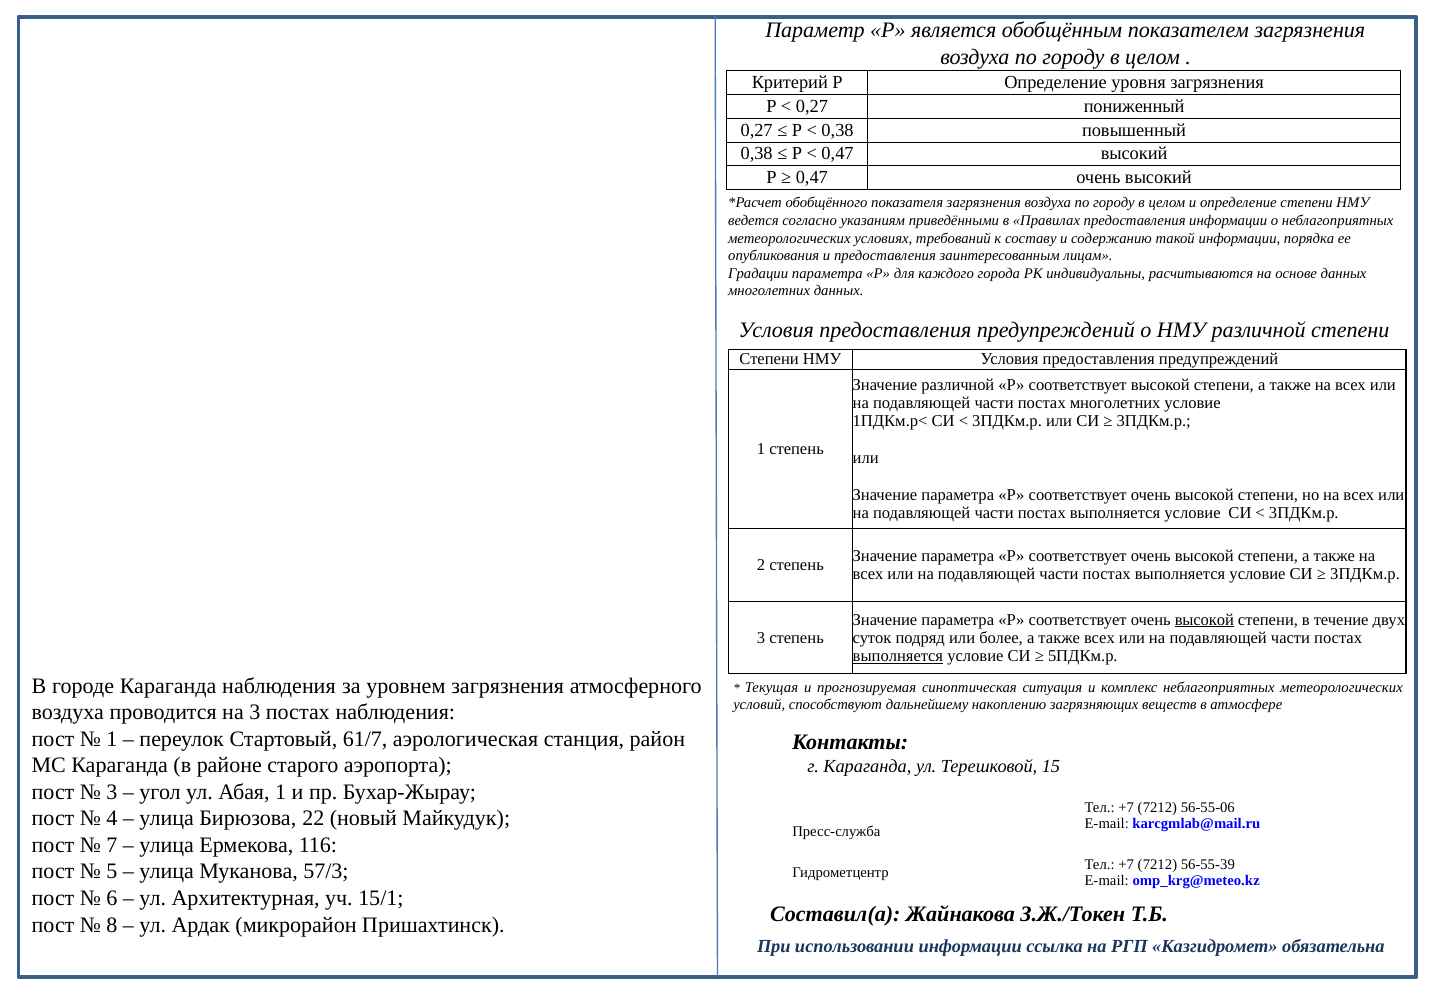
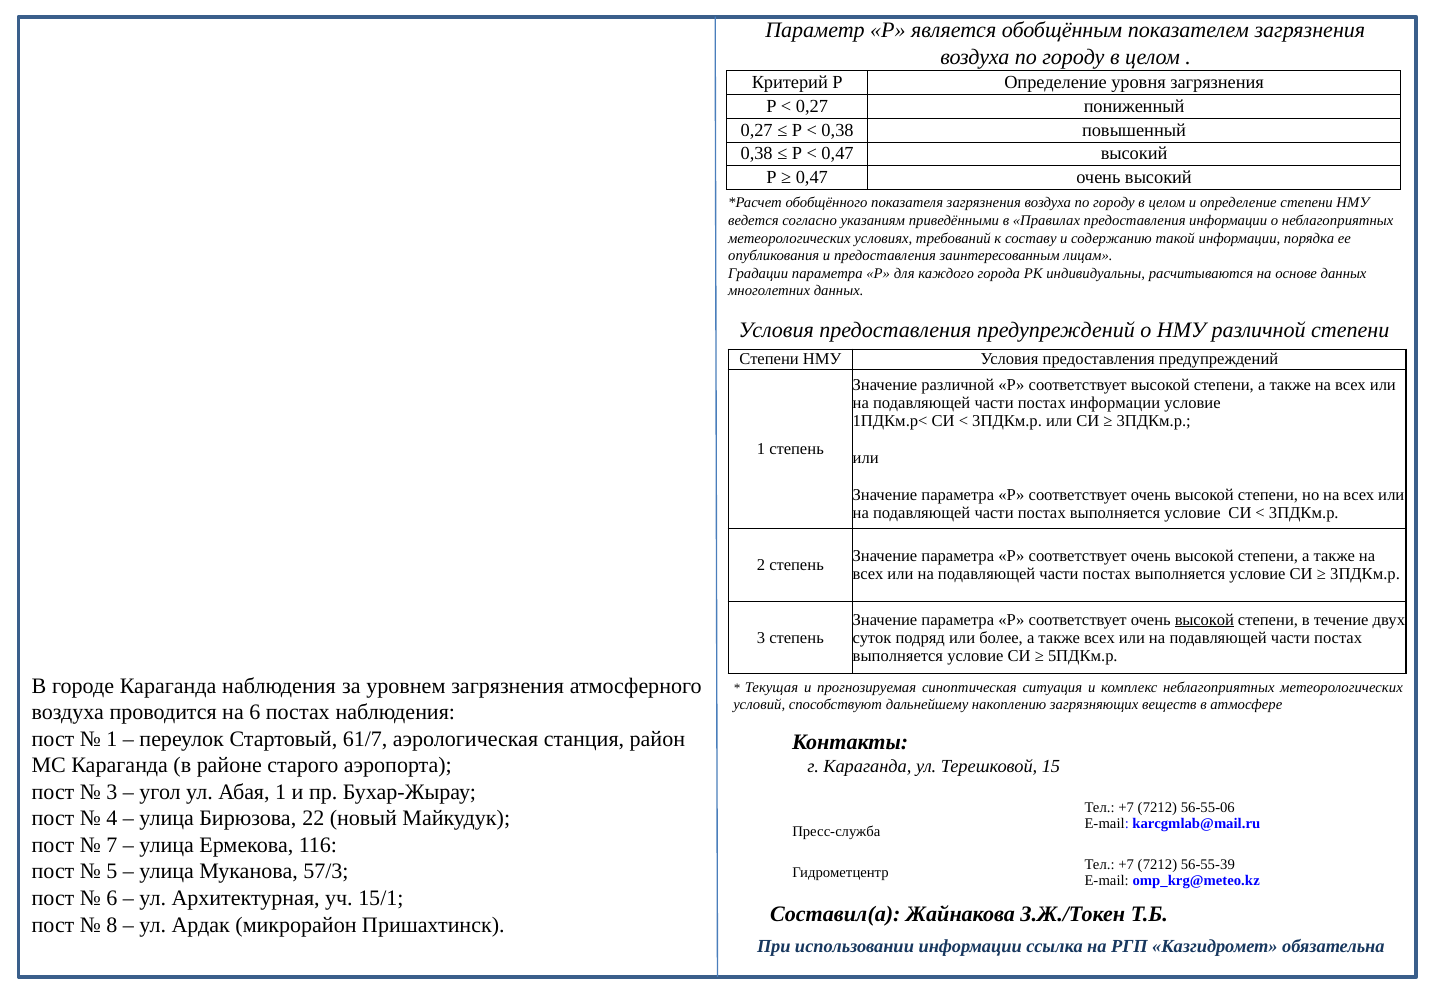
постах многолетних: многолетних -> информации
выполняется at (898, 656) underline: present -> none
на 3: 3 -> 6
